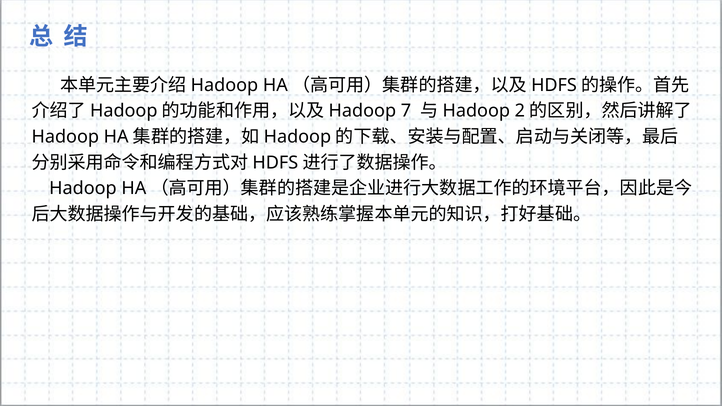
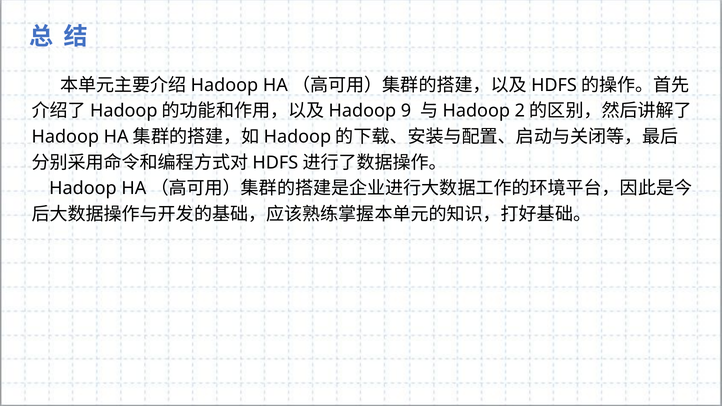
7: 7 -> 9
